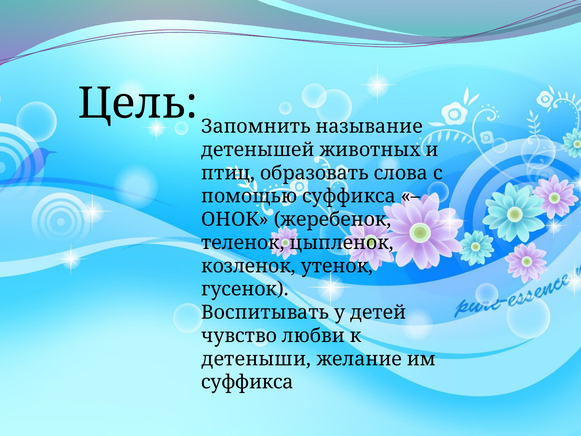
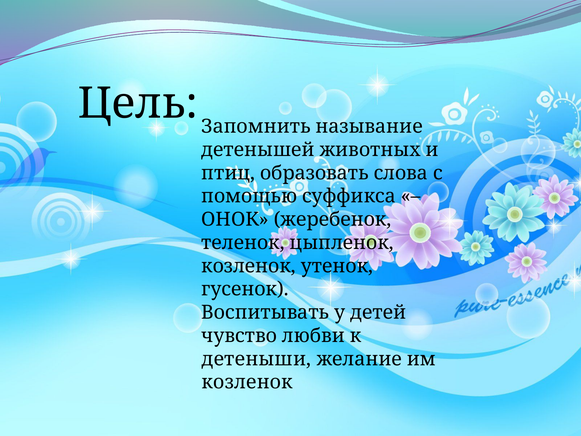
суффикса at (247, 382): суффикса -> козленок
